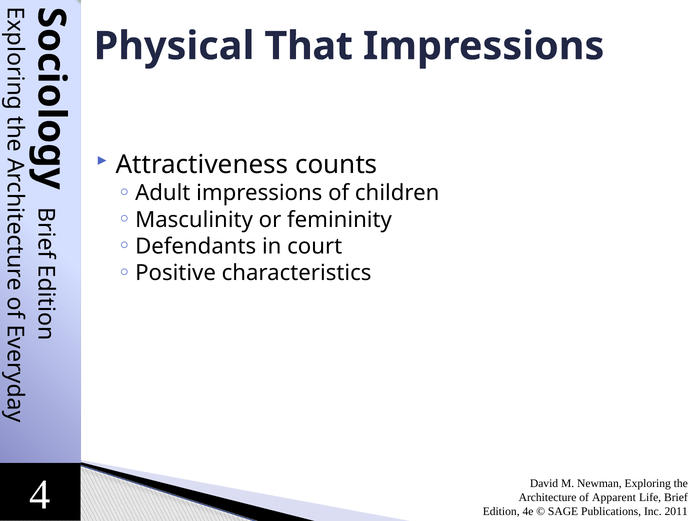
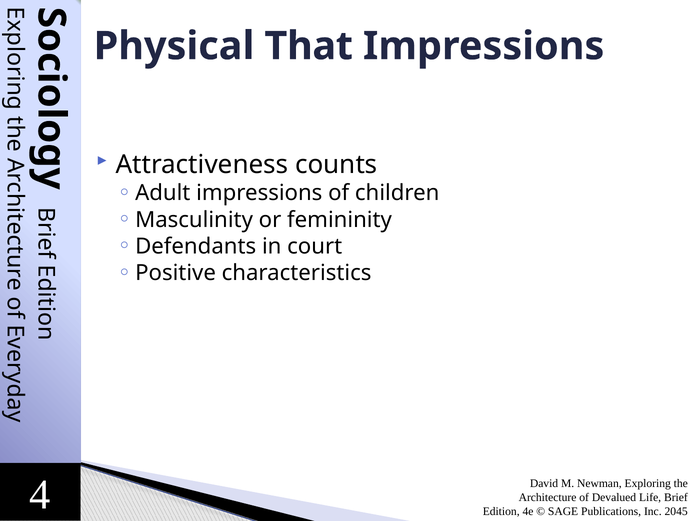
Apparent: Apparent -> Devalued
2011: 2011 -> 2045
